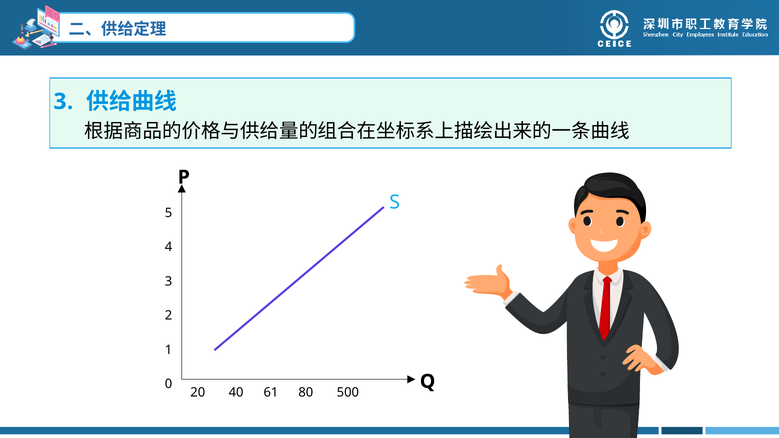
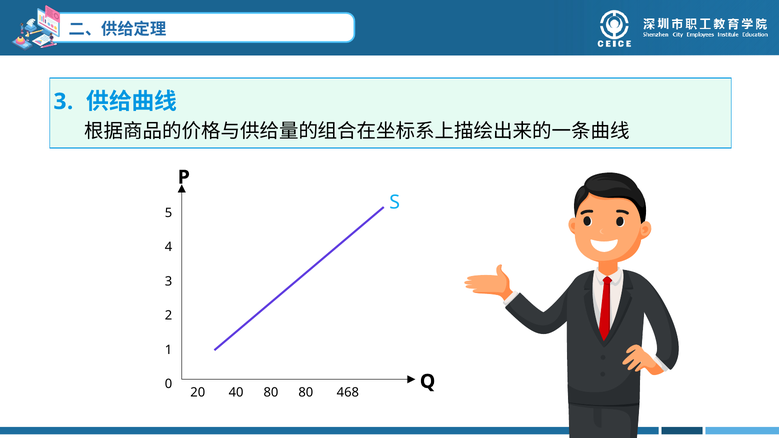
40 61: 61 -> 80
500: 500 -> 468
